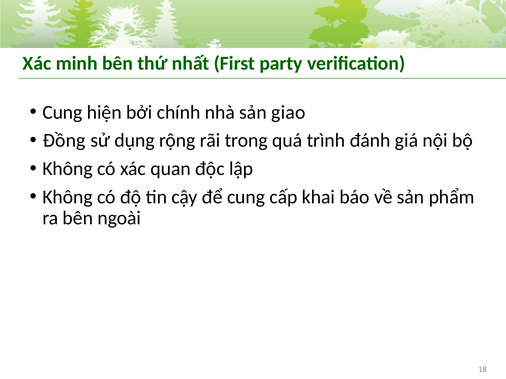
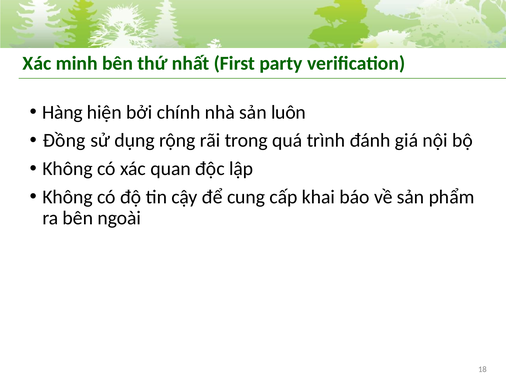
Cung at (62, 112): Cung -> Hàng
giao: giao -> luôn
